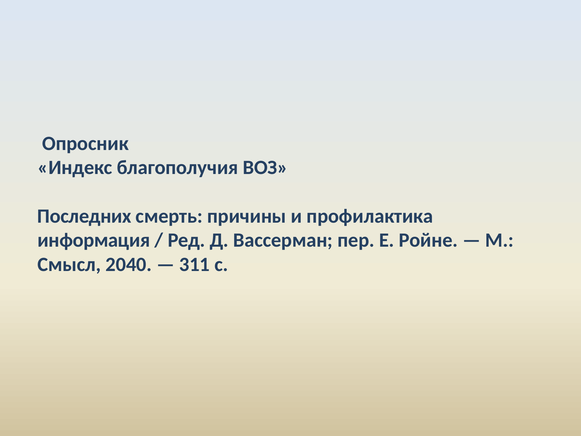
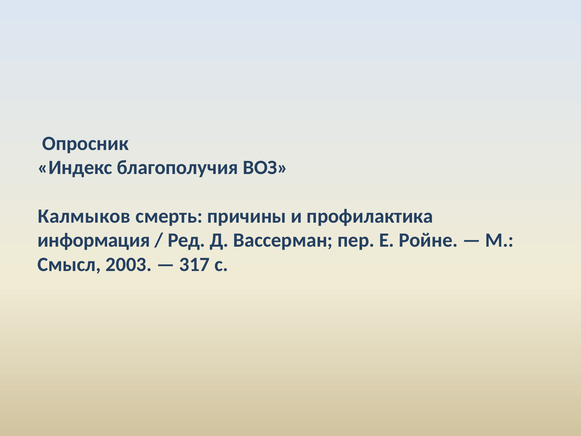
Последних: Последних -> Калмыков
2040: 2040 -> 2003
311: 311 -> 317
